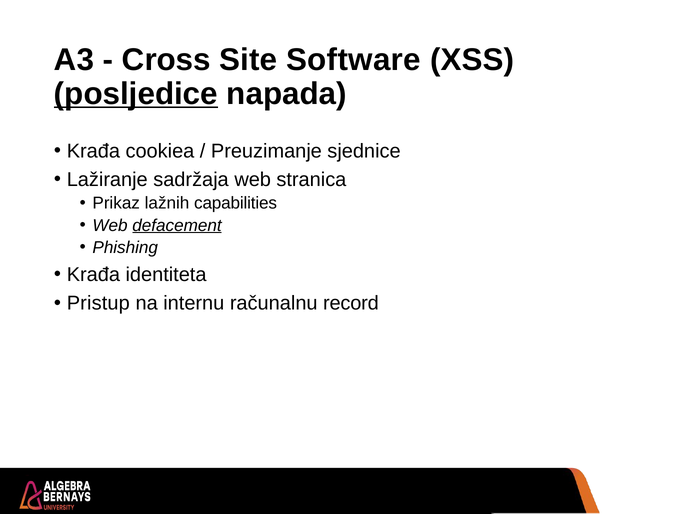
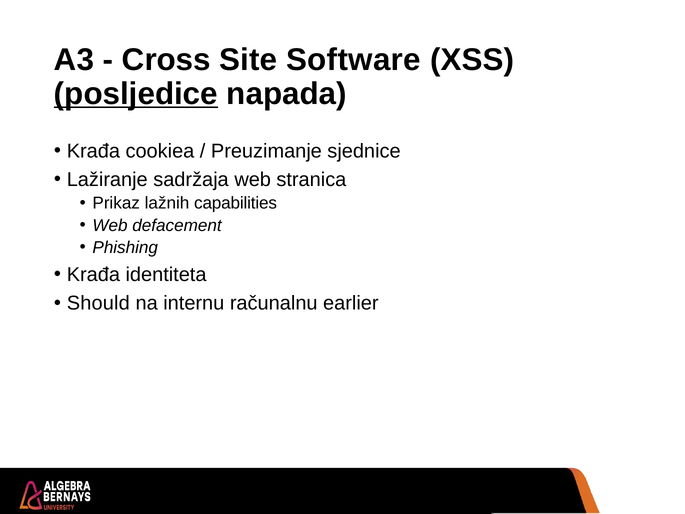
defacement underline: present -> none
Pristup: Pristup -> Should
record: record -> earlier
